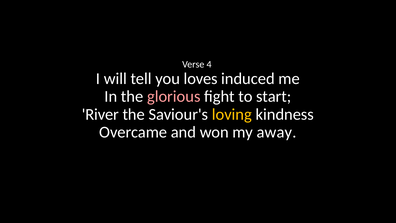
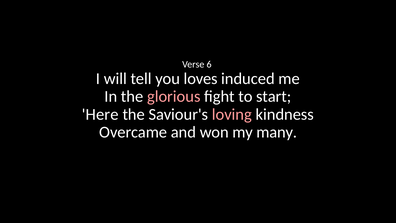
4: 4 -> 6
River: River -> Here
loving colour: yellow -> pink
away: away -> many
